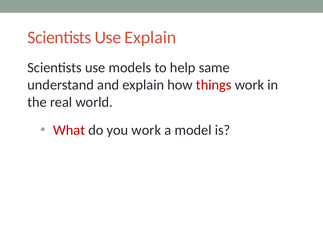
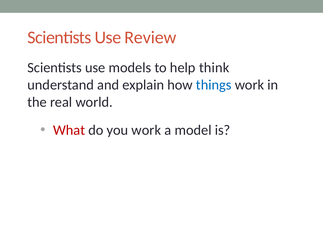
Use Explain: Explain -> Review
same: same -> think
things colour: red -> blue
